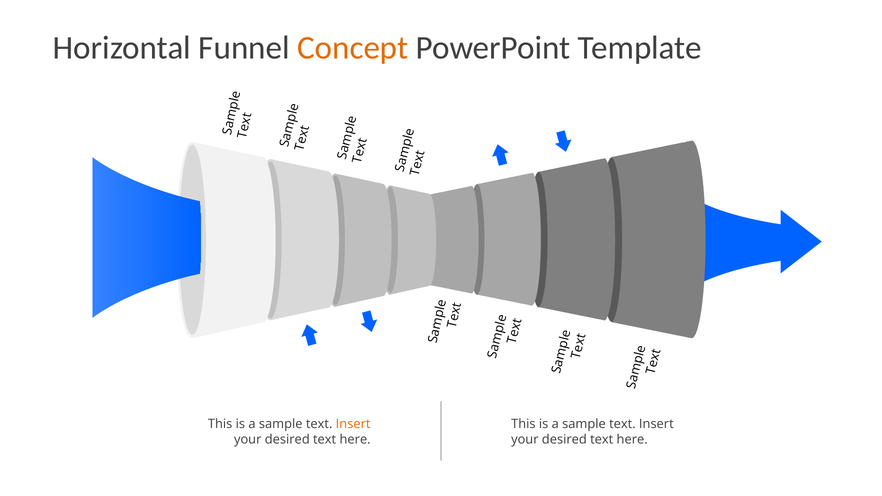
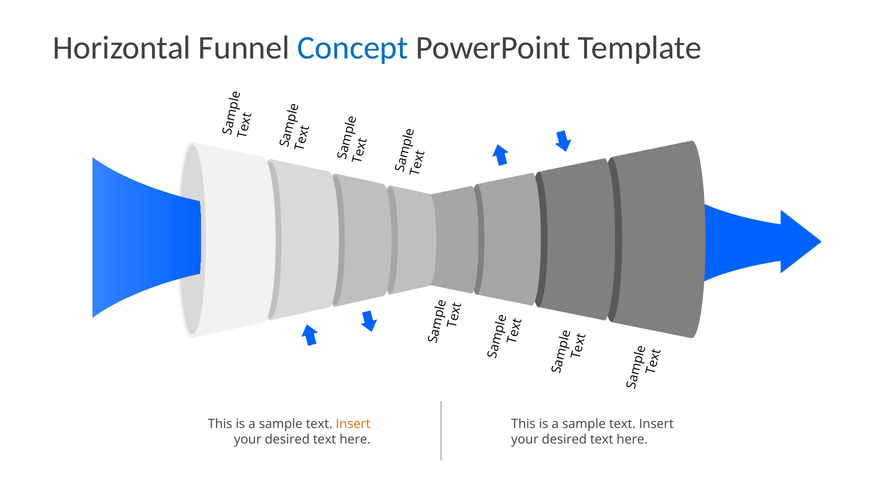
Concept colour: orange -> blue
